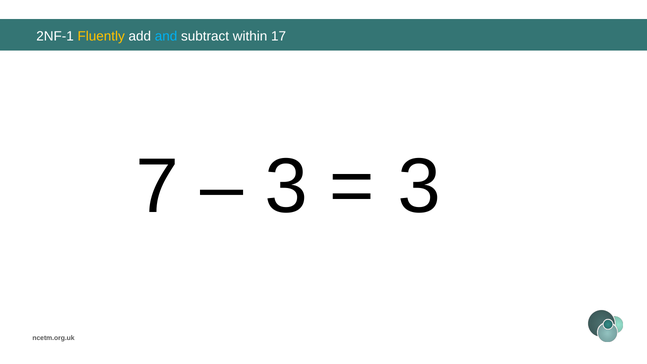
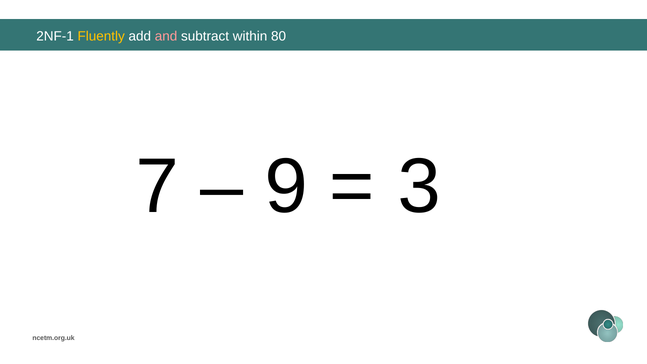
and colour: light blue -> pink
17: 17 -> 80
3 at (286, 187): 3 -> 9
